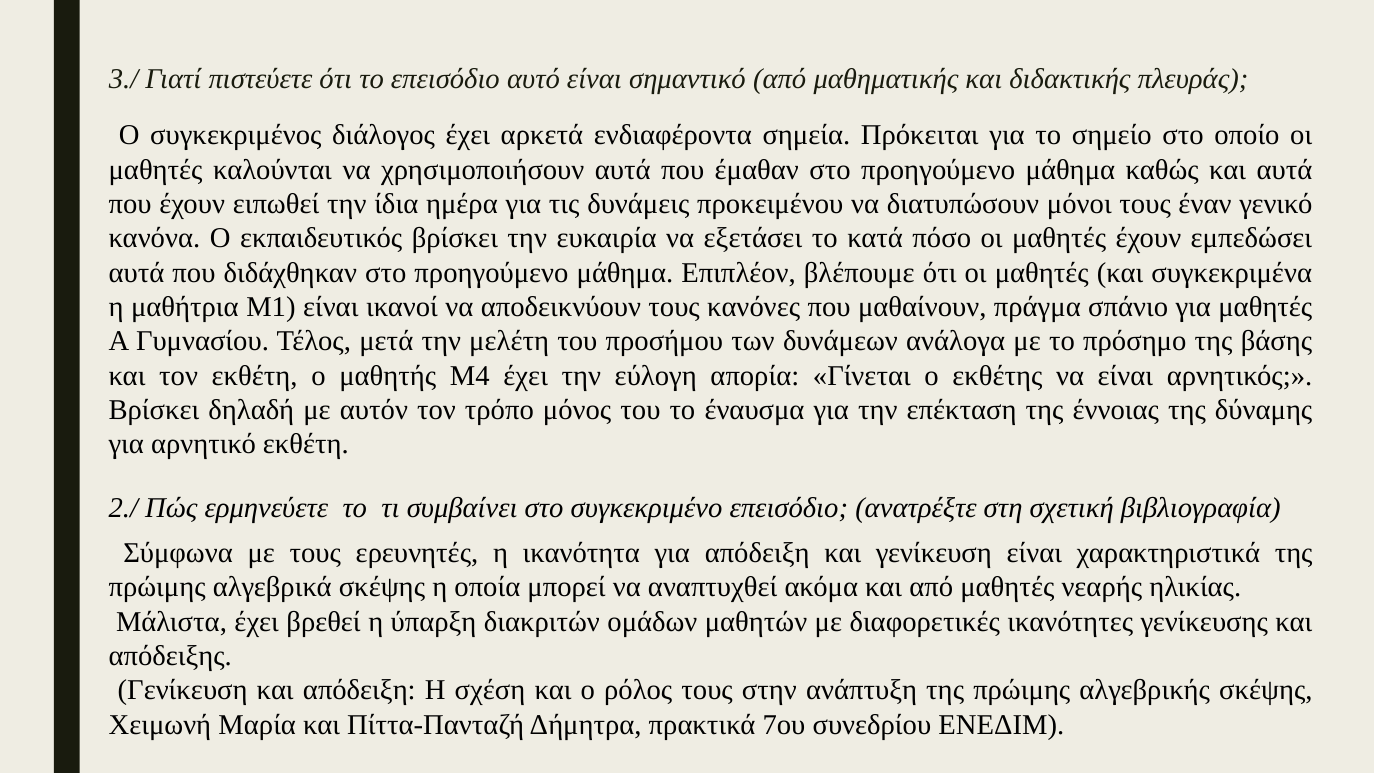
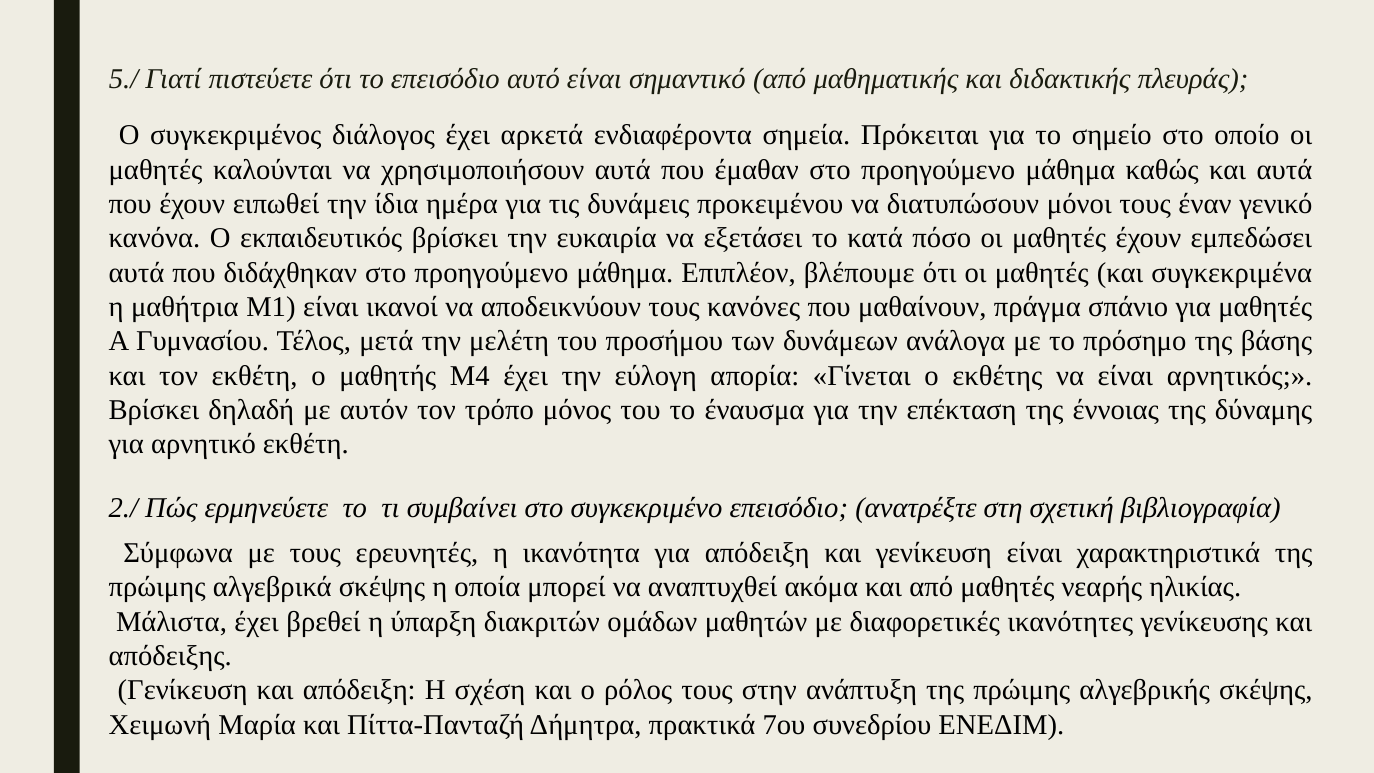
3./: 3./ -> 5./
